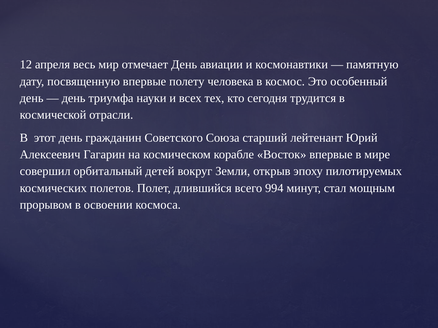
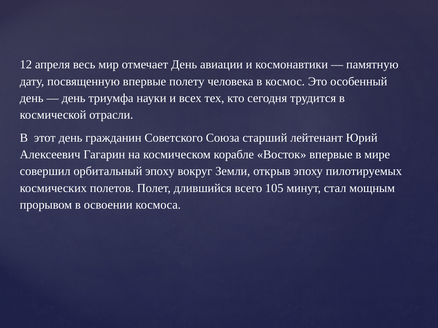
орбитальный детей: детей -> эпоху
994: 994 -> 105
